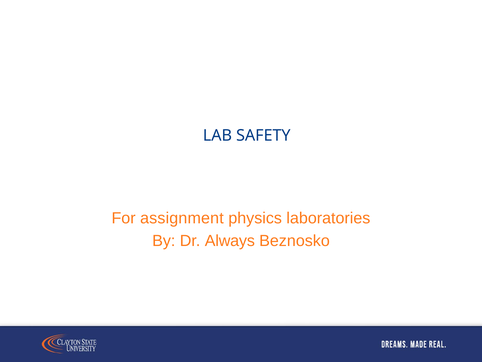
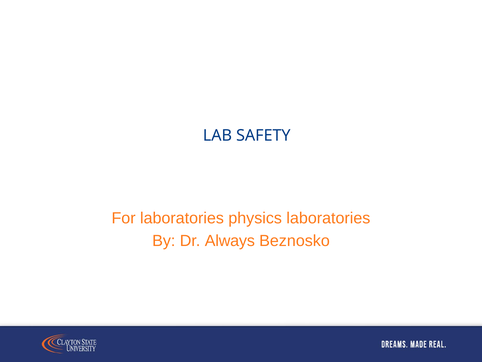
For assignment: assignment -> laboratories
